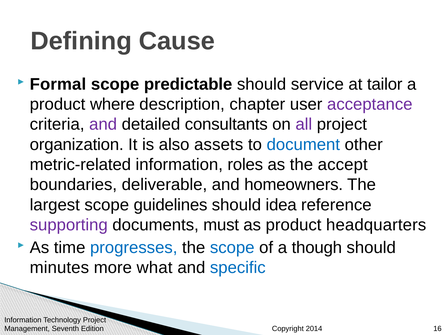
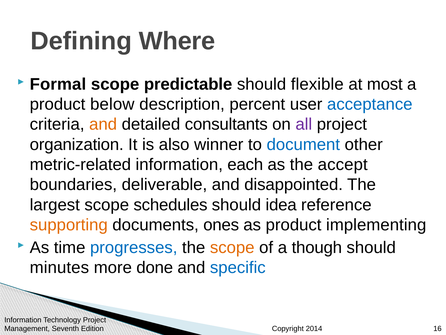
Cause: Cause -> Where
service: service -> flexible
tailor: tailor -> most
where: where -> below
chapter: chapter -> percent
acceptance colour: purple -> blue
and at (103, 124) colour: purple -> orange
assets: assets -> winner
roles: roles -> each
homeowners: homeowners -> disappointed
guidelines: guidelines -> schedules
supporting colour: purple -> orange
must: must -> ones
headquarters: headquarters -> implementing
scope at (232, 247) colour: blue -> orange
what: what -> done
